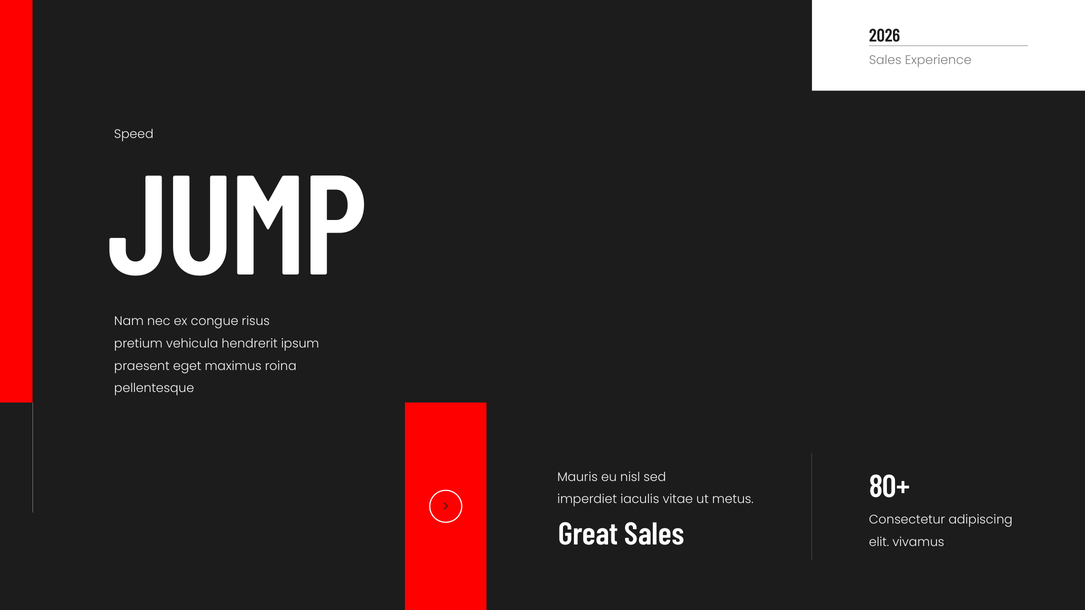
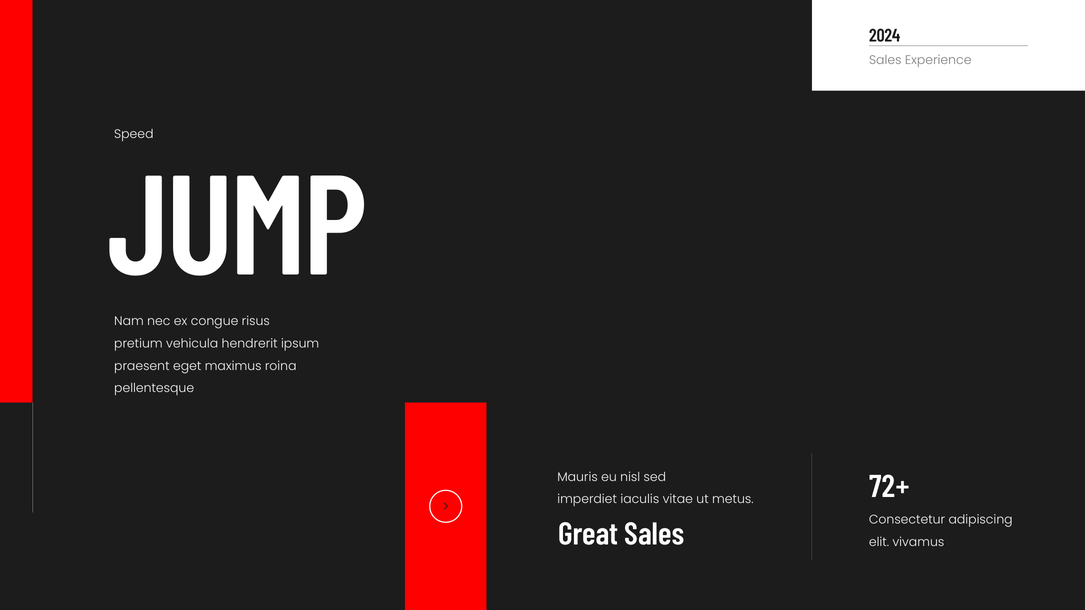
2026: 2026 -> 2024
80+: 80+ -> 72+
